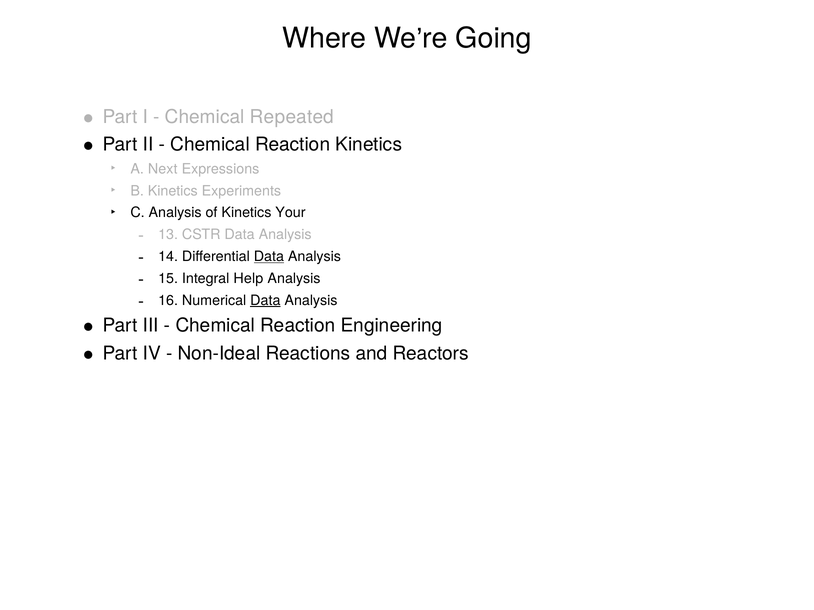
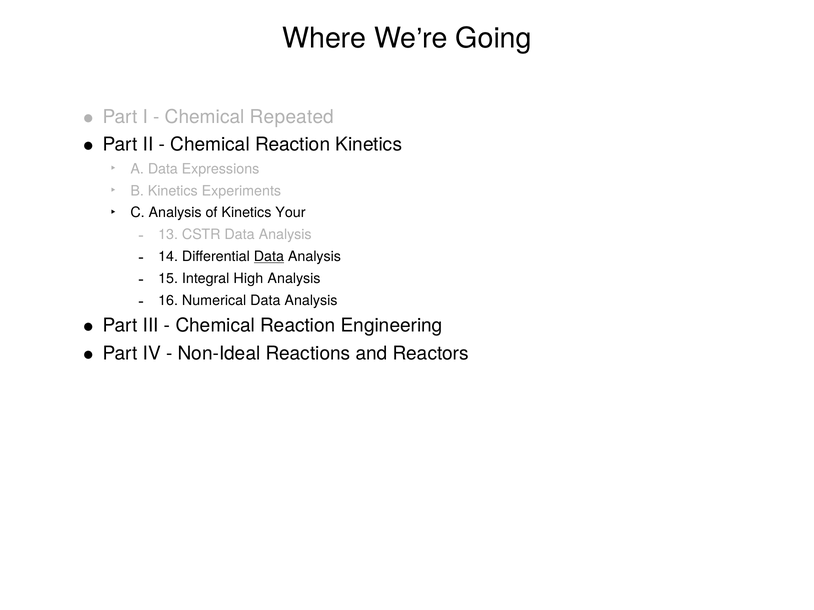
A Next: Next -> Data
Help: Help -> High
Data at (265, 301) underline: present -> none
